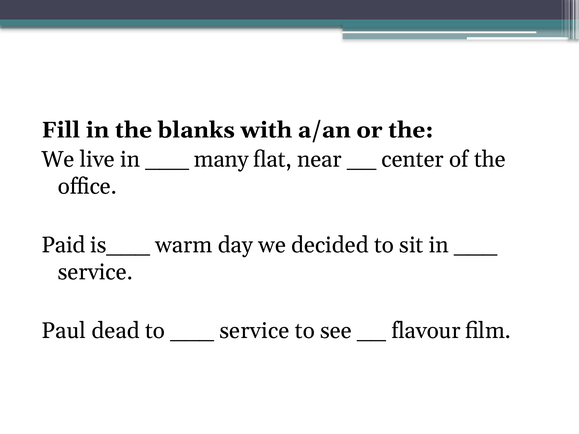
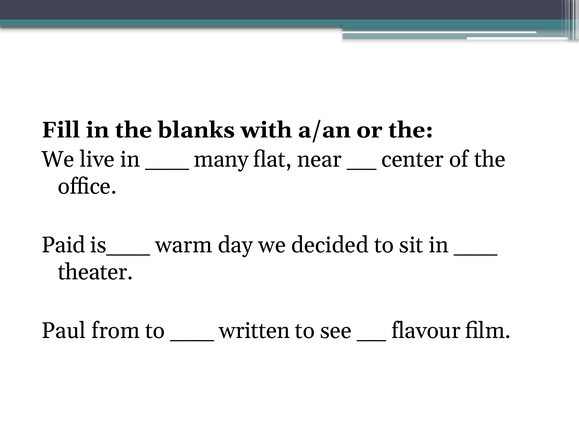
service at (95, 272): service -> theater
dead: dead -> from
service at (254, 331): service -> written
